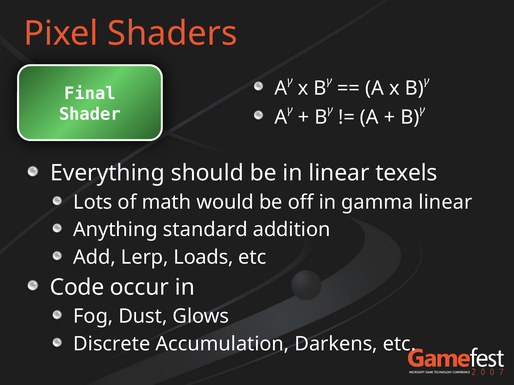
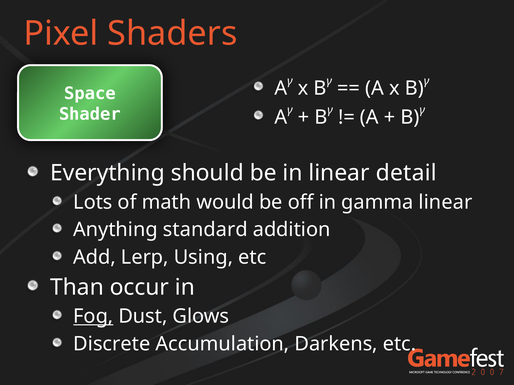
Final: Final -> Space
texels: texels -> detail
Loads: Loads -> Using
Code: Code -> Than
Fog underline: none -> present
